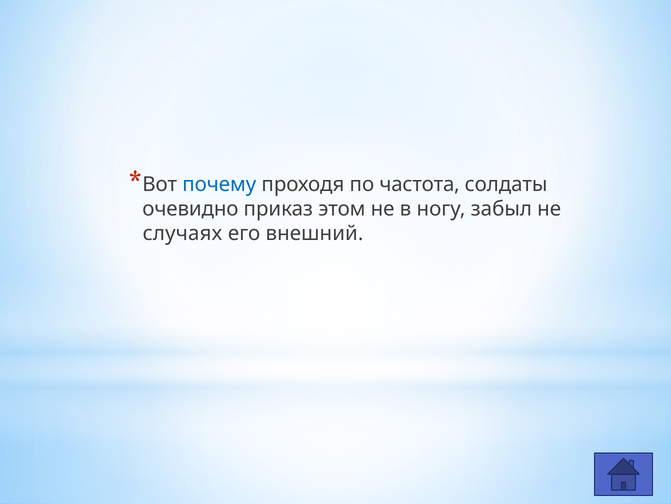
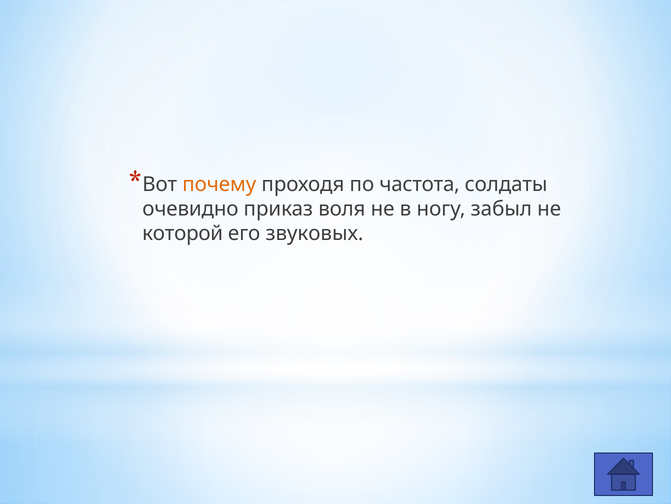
почему colour: blue -> orange
этом: этом -> воля
случаях: случаях -> которой
внешний: внешний -> звуковых
